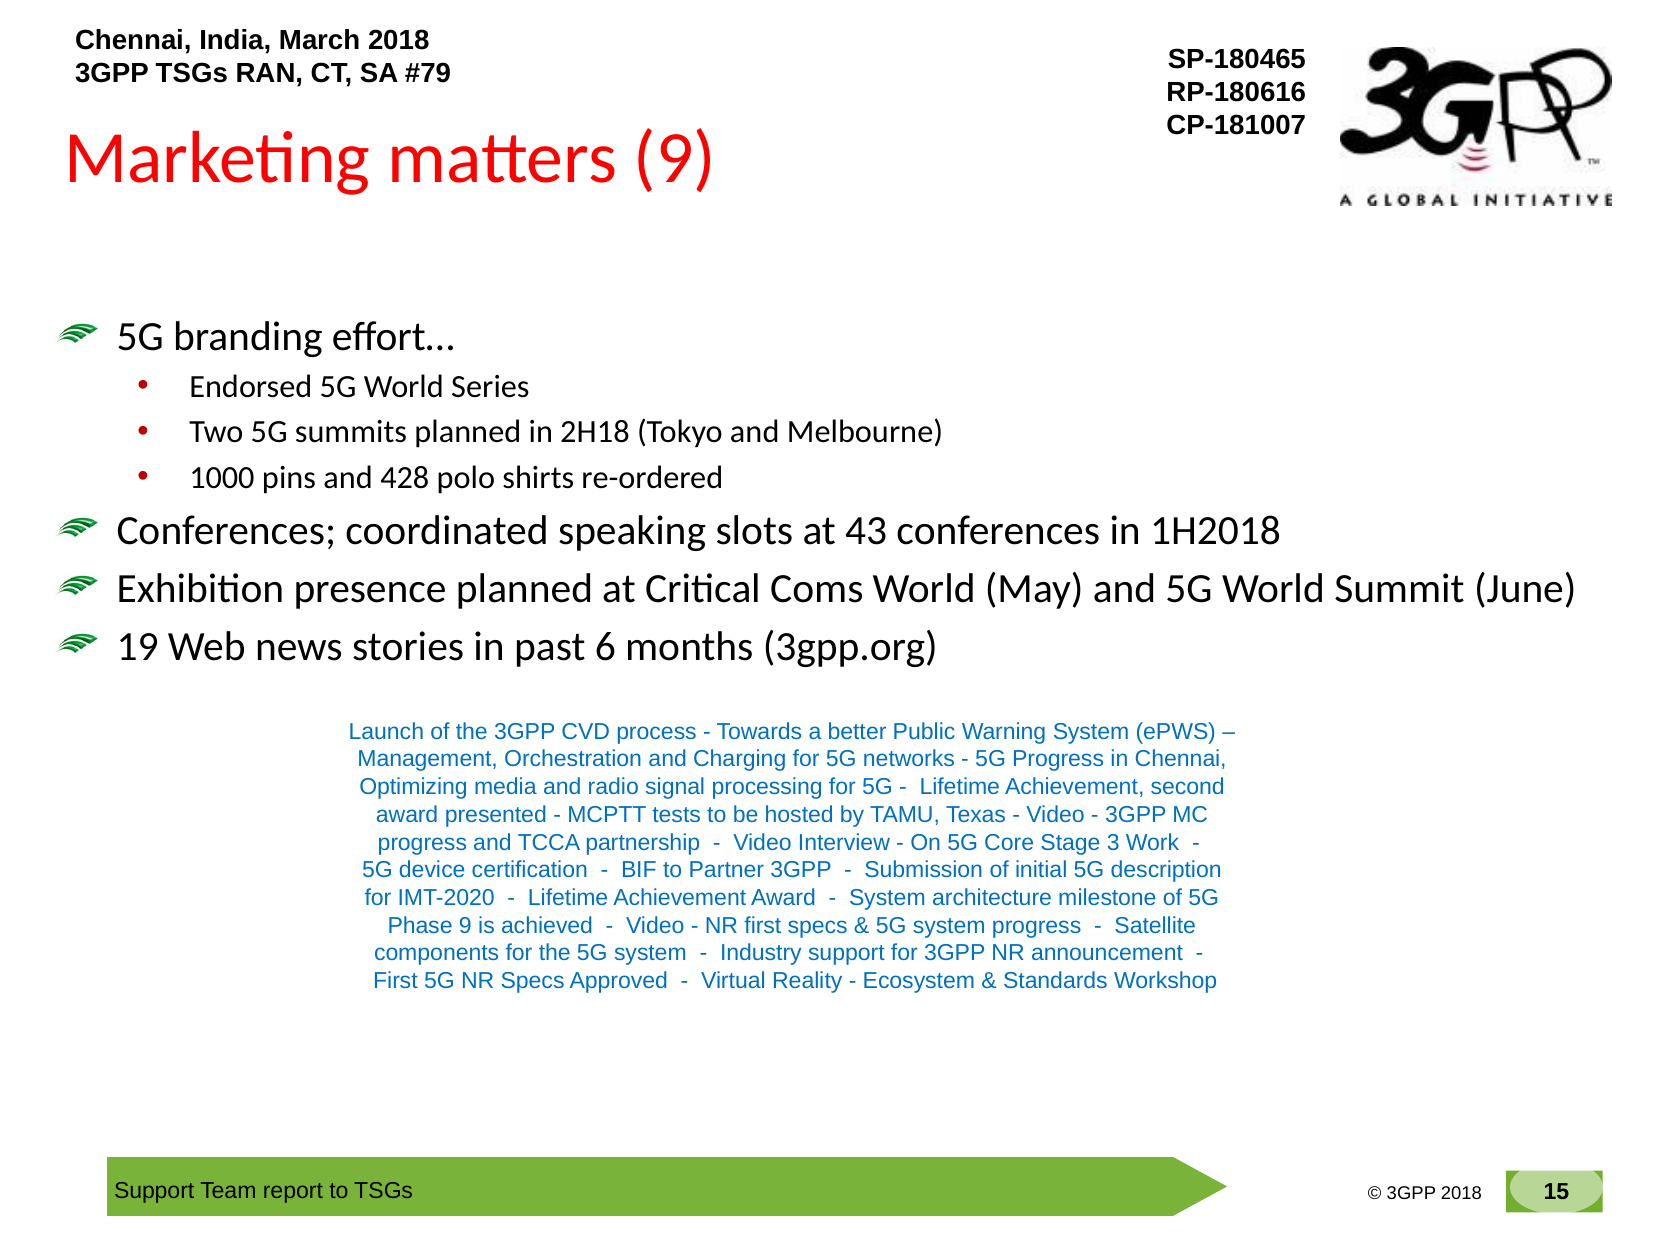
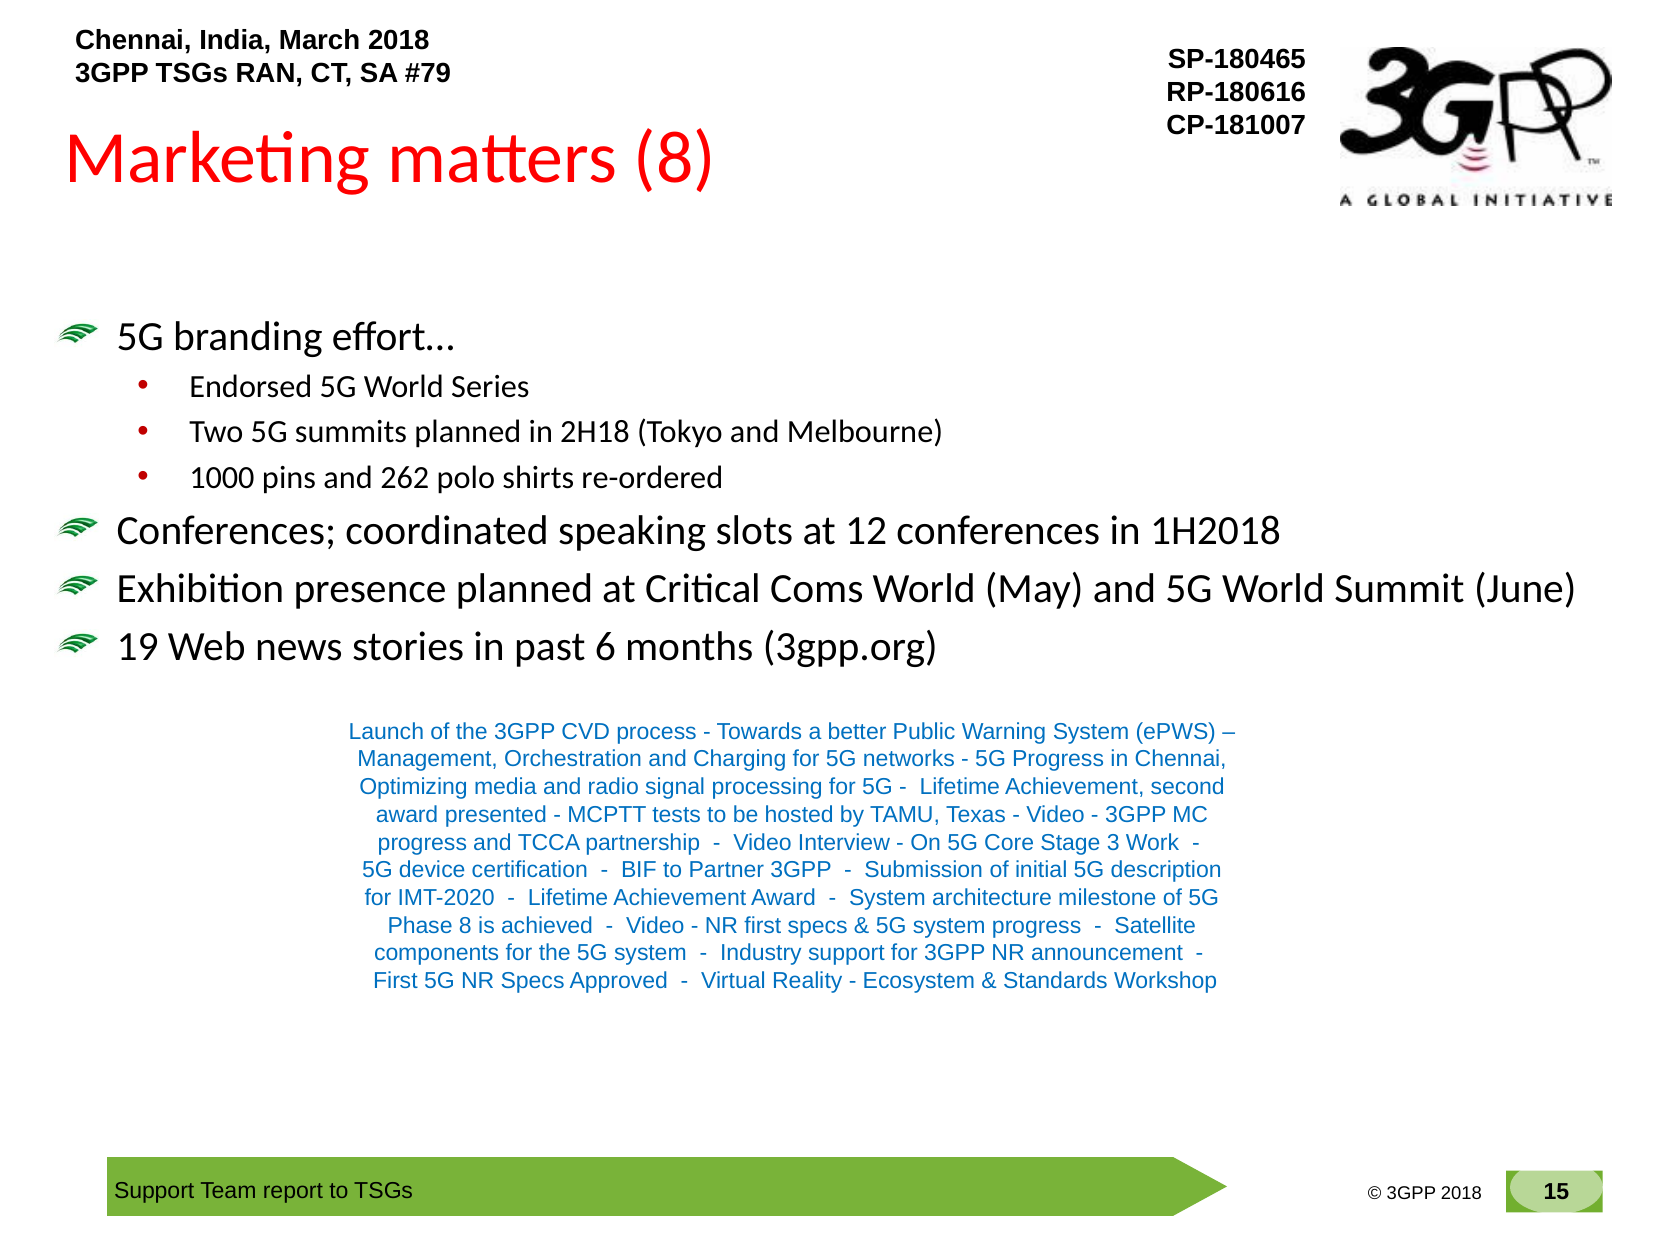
matters 9: 9 -> 8
428: 428 -> 262
43: 43 -> 12
Phase 9: 9 -> 8
